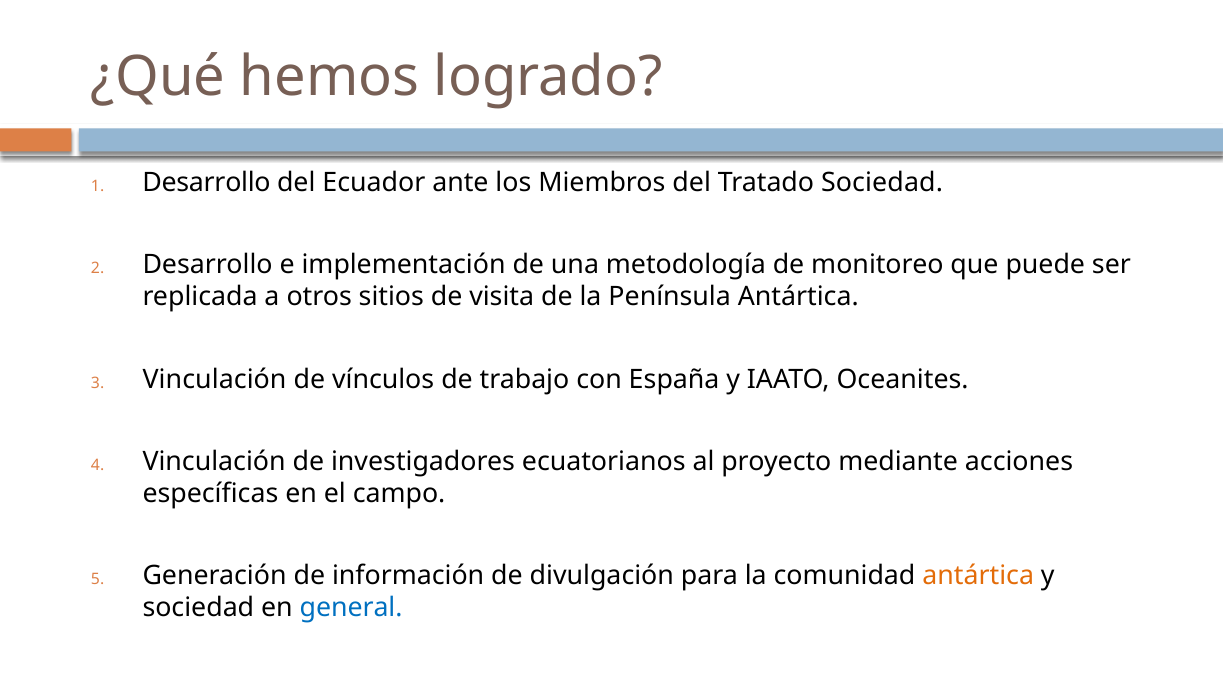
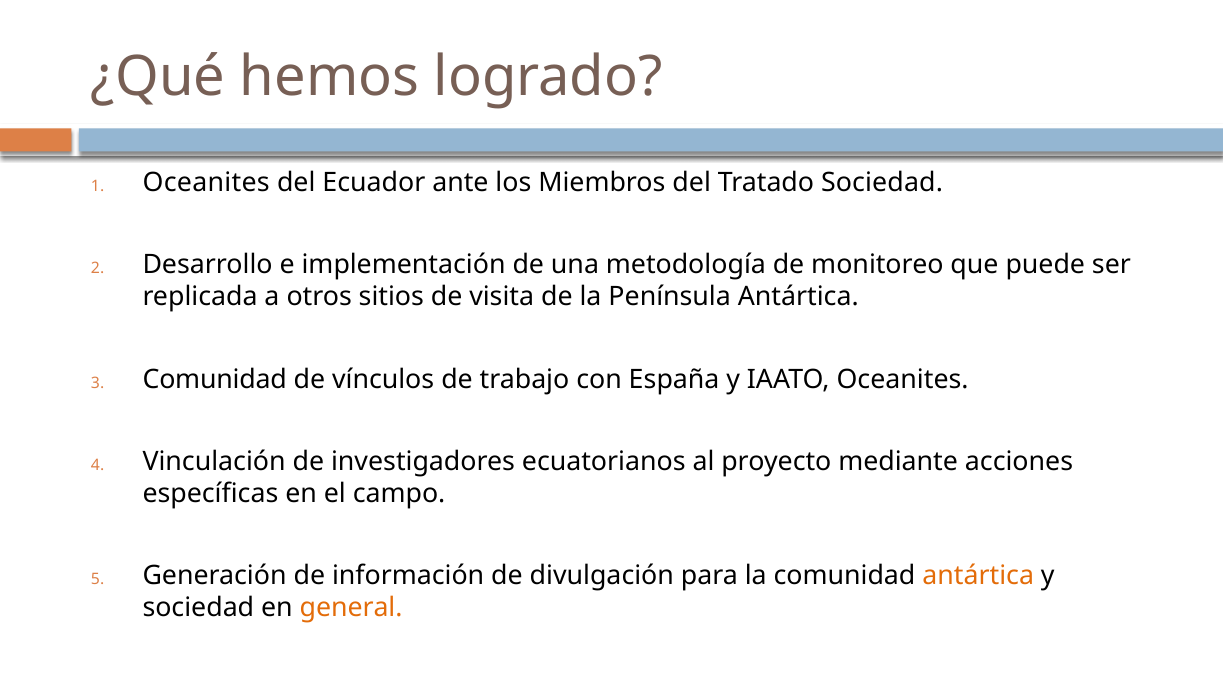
Desarrollo at (206, 183): Desarrollo -> Oceanites
Vinculación at (215, 379): Vinculación -> Comunidad
general colour: blue -> orange
